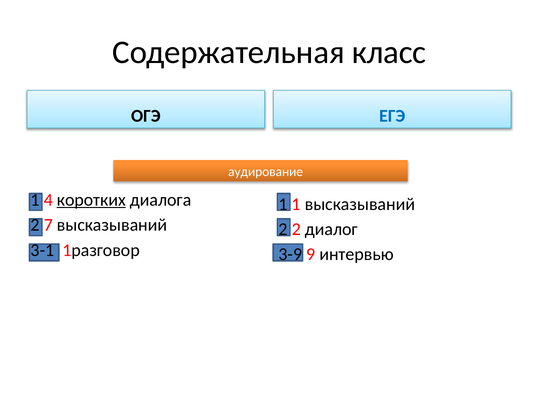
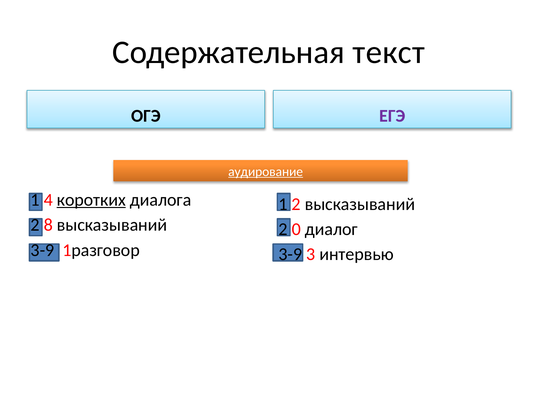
класс: класс -> текст
ЕГЭ colour: blue -> purple
аудирование underline: none -> present
1 1: 1 -> 2
7: 7 -> 8
2 2: 2 -> 0
3-1 at (42, 250): 3-1 -> 3-9
9: 9 -> 3
